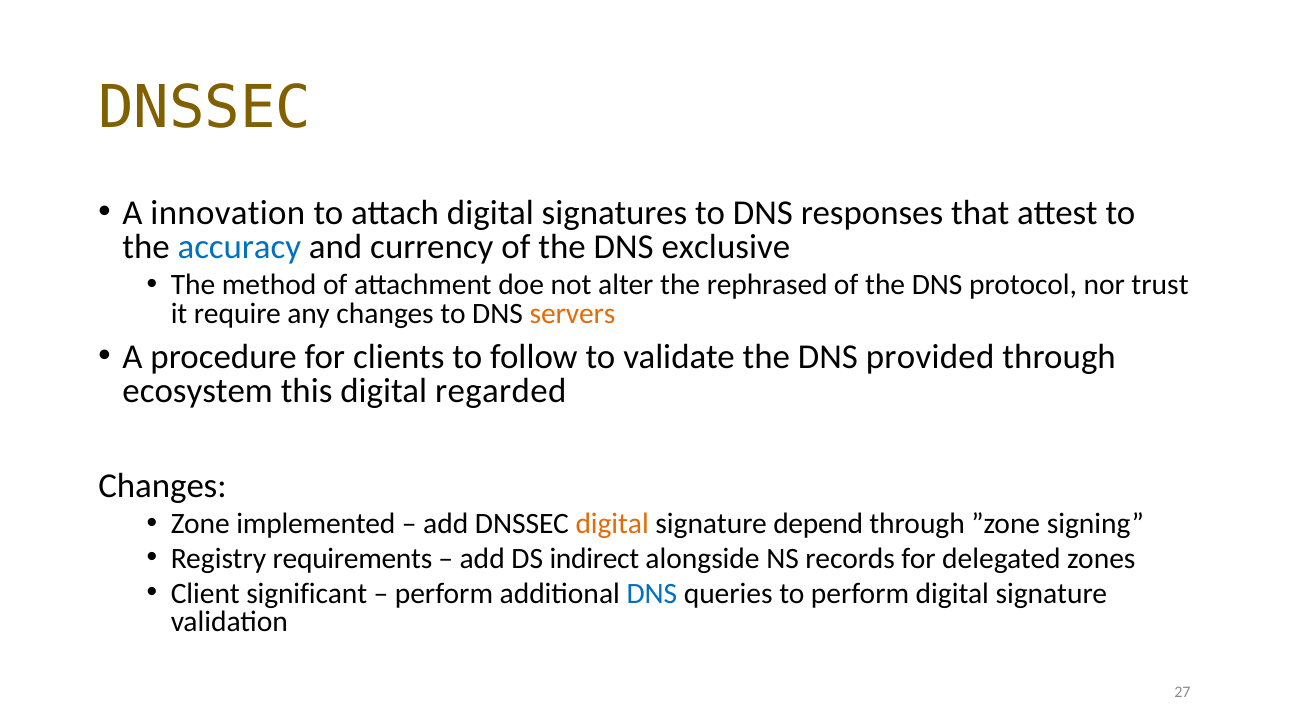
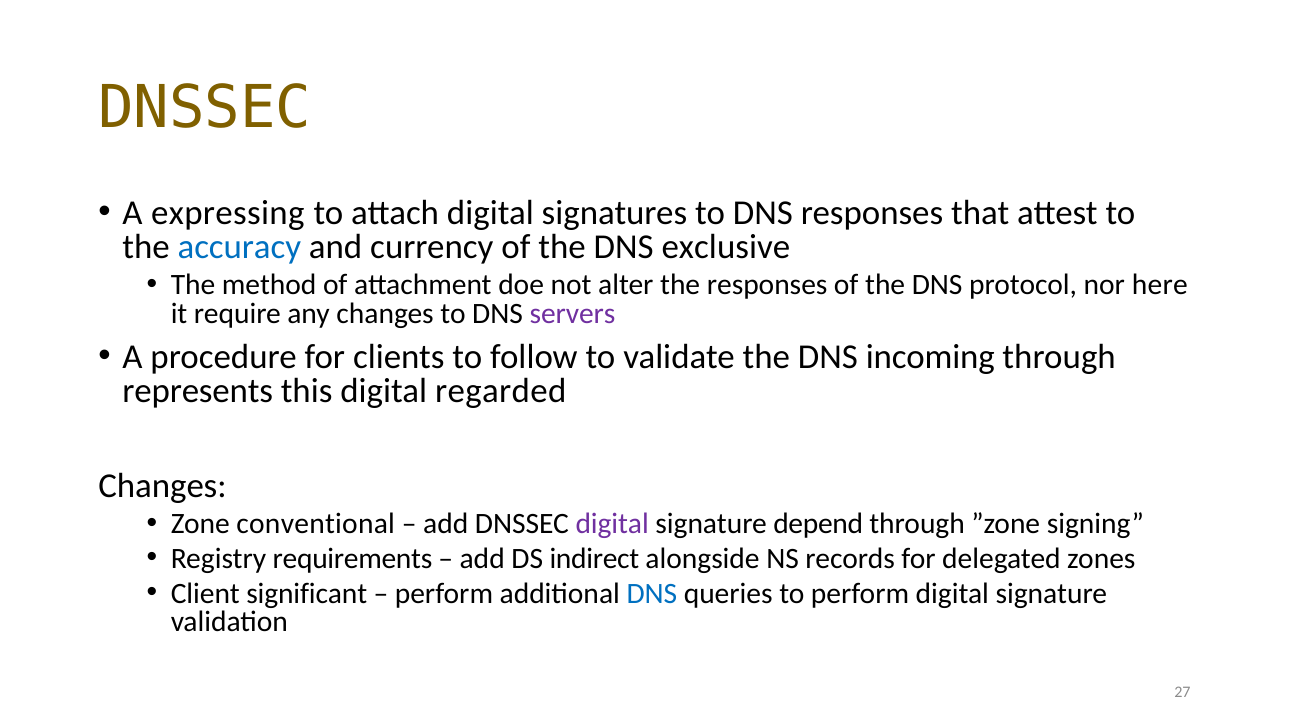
innovation: innovation -> expressing
the rephrased: rephrased -> responses
trust: trust -> here
servers colour: orange -> purple
provided: provided -> incoming
ecosystem: ecosystem -> represents
implemented: implemented -> conventional
digital at (612, 524) colour: orange -> purple
